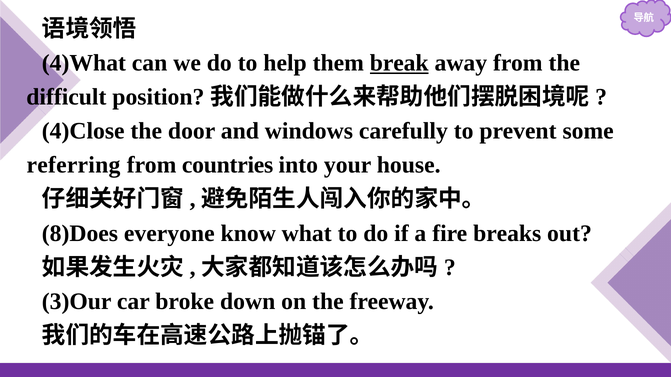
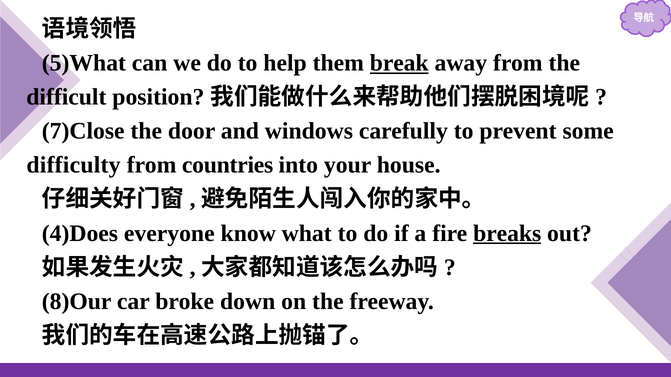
4)What: 4)What -> 5)What
4)Close: 4)Close -> 7)Close
referring: referring -> difficulty
8)Does: 8)Does -> 4)Does
breaks underline: none -> present
3)Our: 3)Our -> 8)Our
